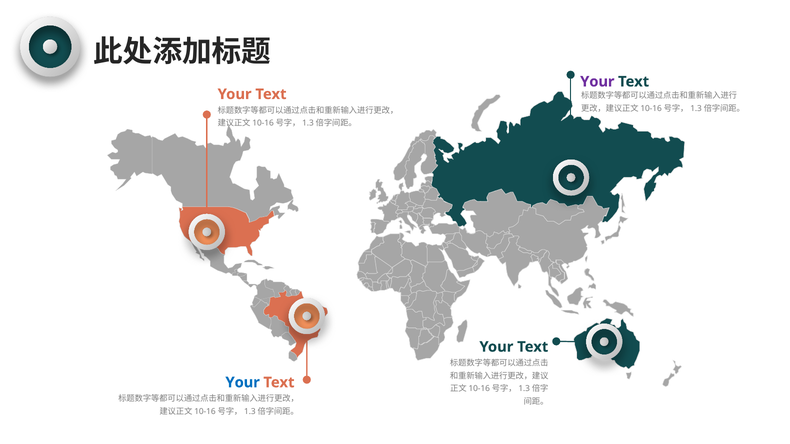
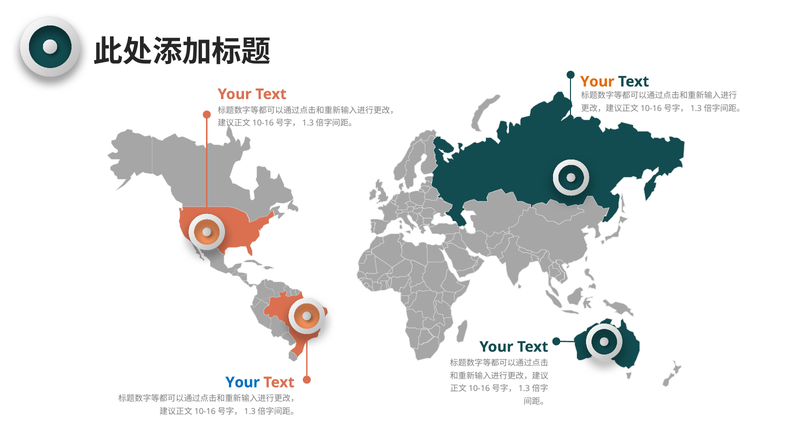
Your at (597, 82) colour: purple -> orange
